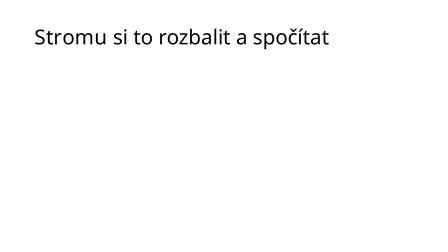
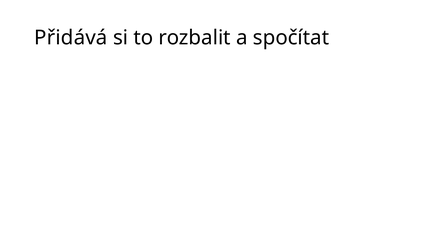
Stromu: Stromu -> Přidává
